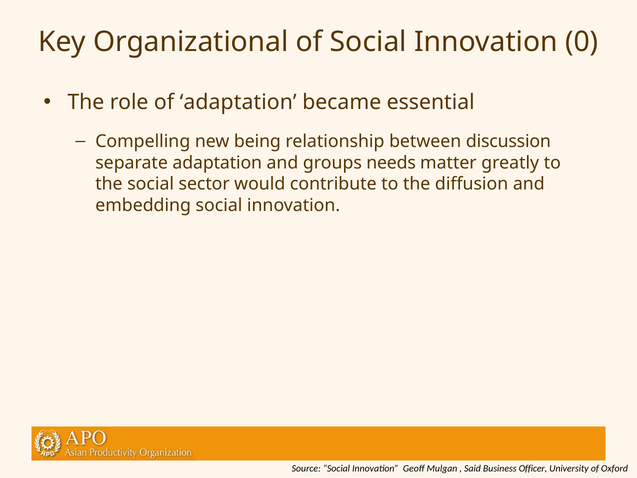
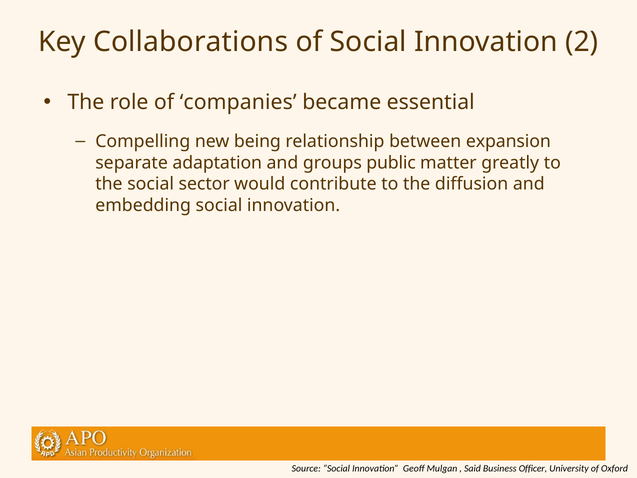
Organizational: Organizational -> Collaborations
0: 0 -> 2
of adaptation: adaptation -> companies
discussion: discussion -> expansion
needs: needs -> public
